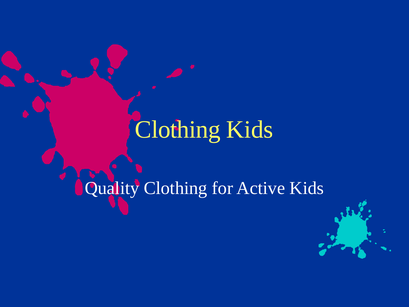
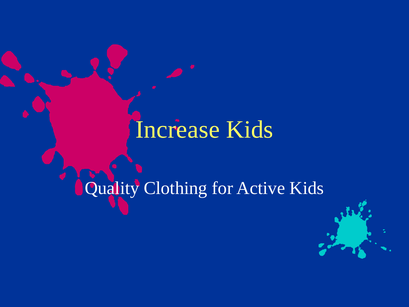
Clothing at (178, 130): Clothing -> Increase
